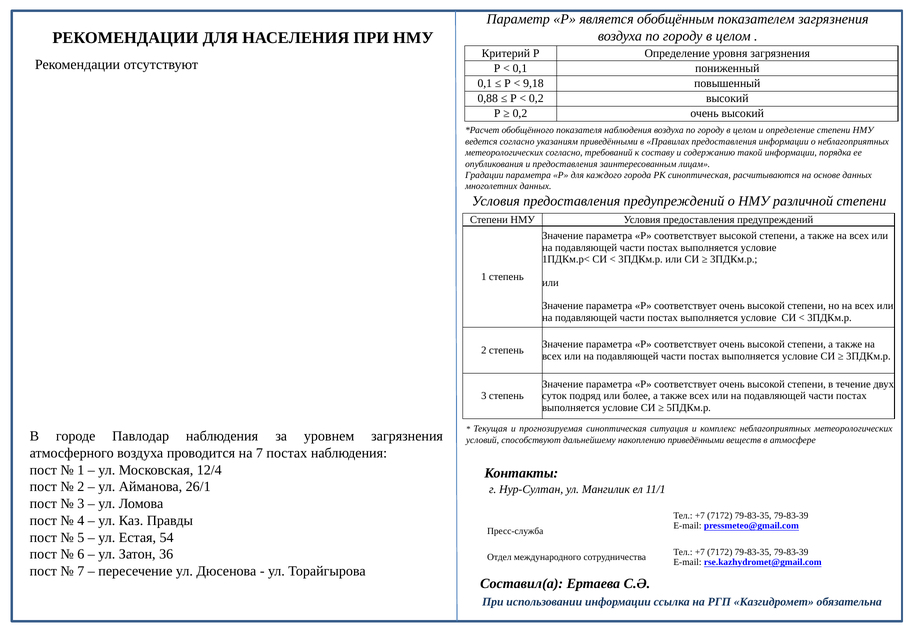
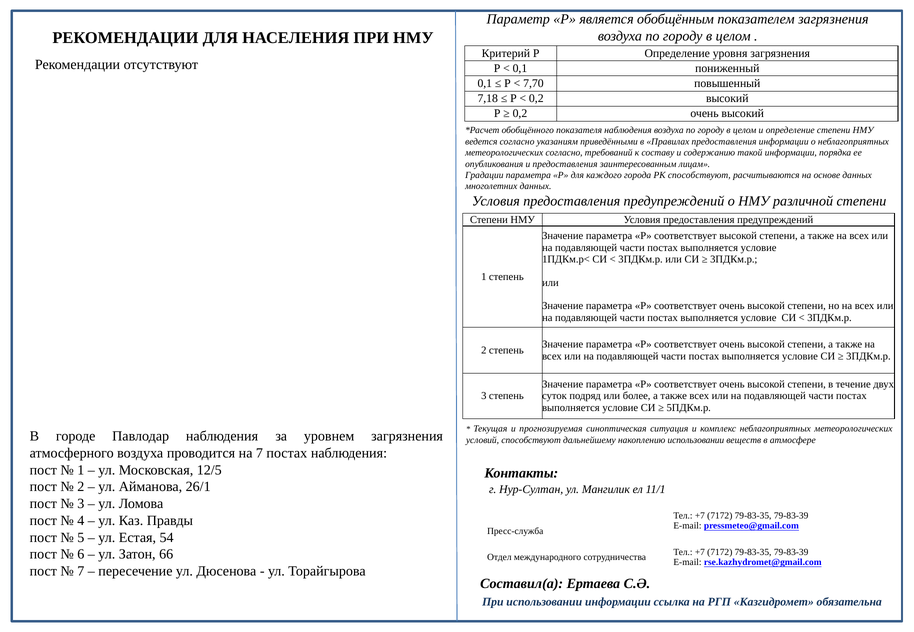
9,18: 9,18 -> 7,70
0,88: 0,88 -> 7,18
РК синоптическая: синоптическая -> способствуют
накоплению приведёнными: приведёнными -> использовании
12/4: 12/4 -> 12/5
36: 36 -> 66
